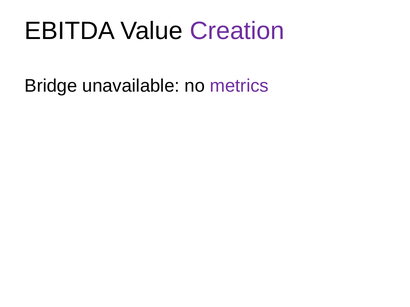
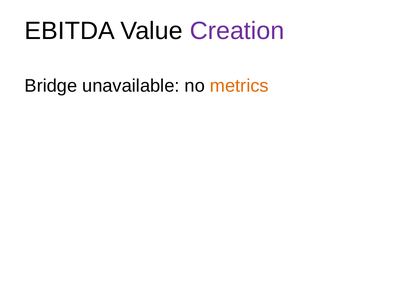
metrics colour: purple -> orange
